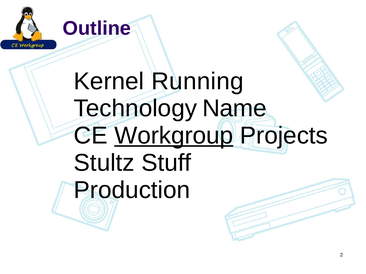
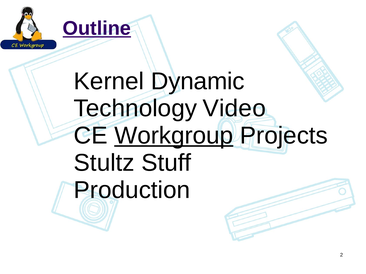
Outline underline: none -> present
Running: Running -> Dynamic
Name: Name -> Video
